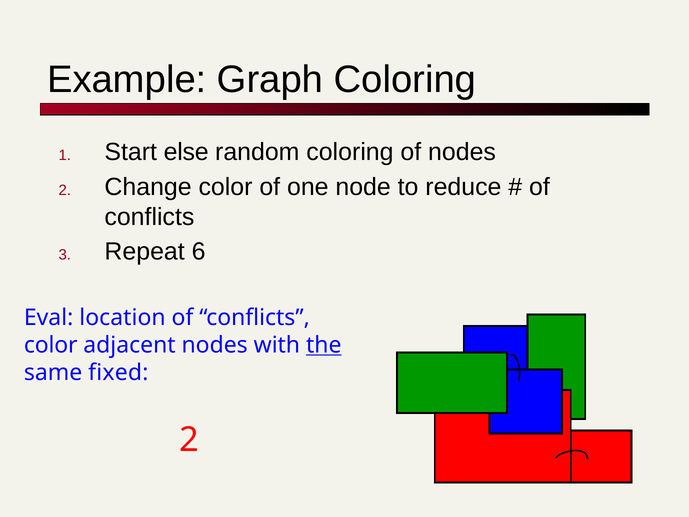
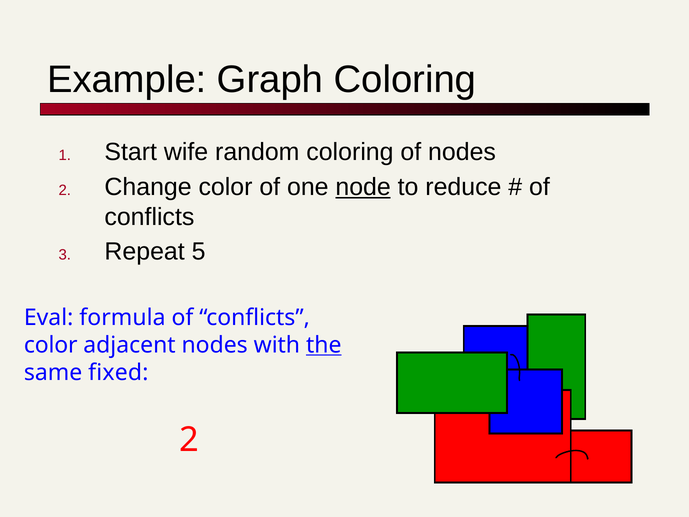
else: else -> wife
node underline: none -> present
6: 6 -> 5
location: location -> formula
